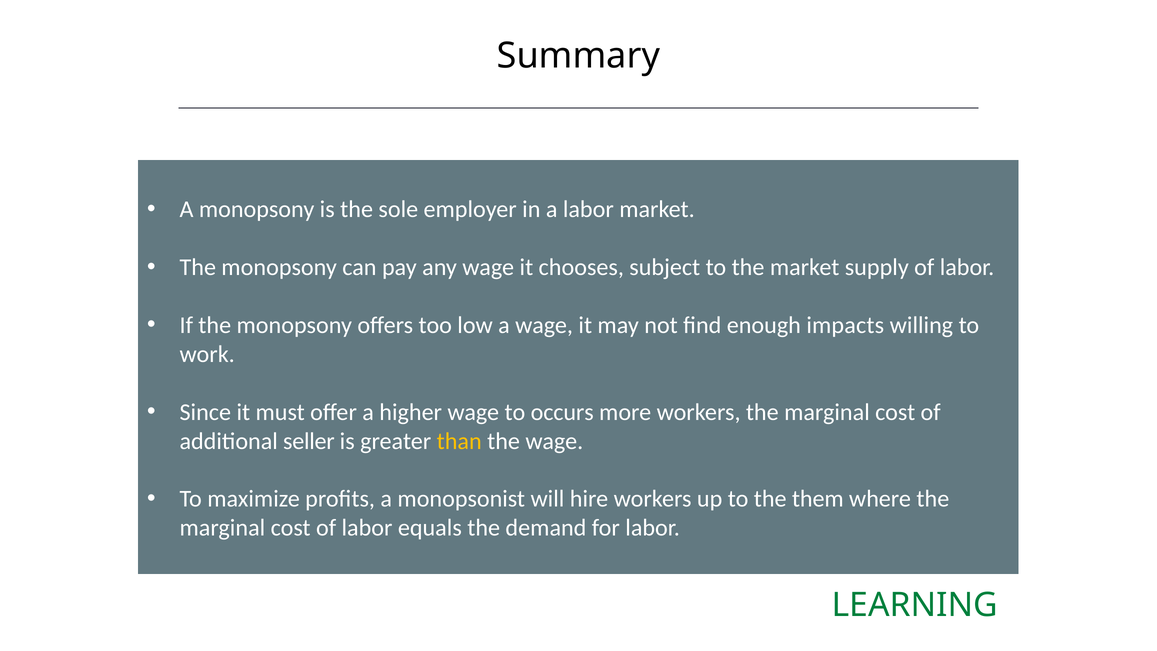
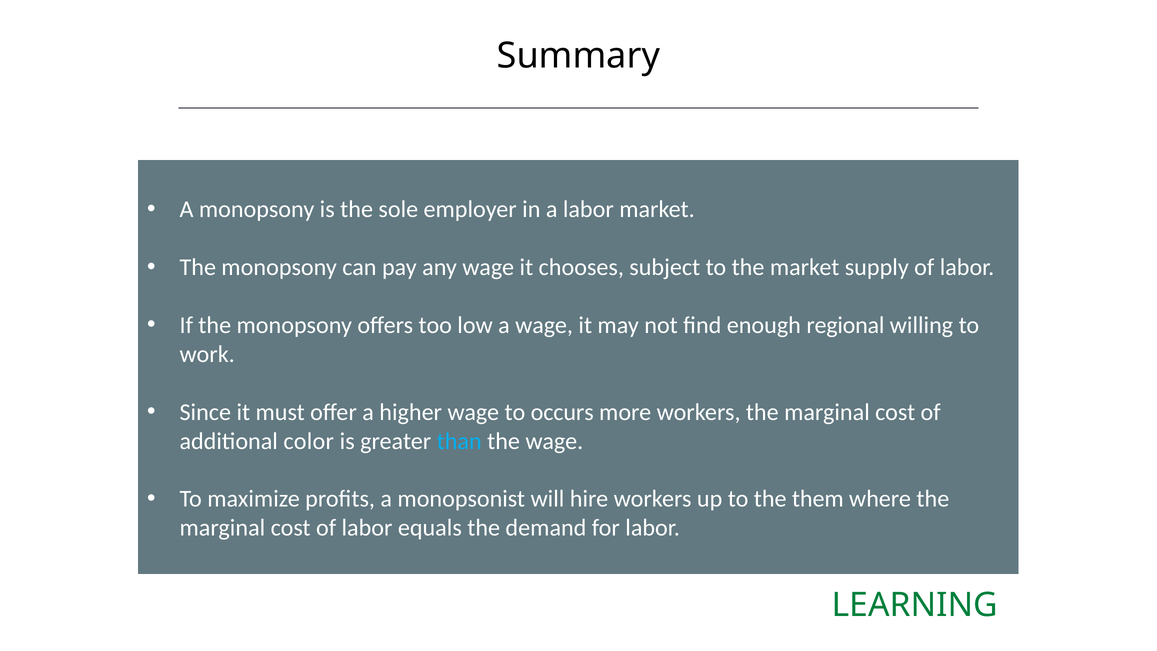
impacts: impacts -> regional
seller: seller -> color
than colour: yellow -> light blue
